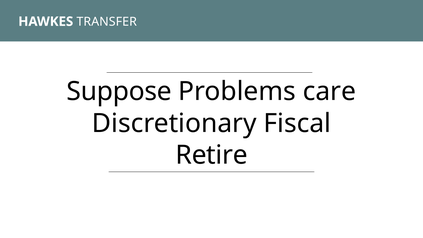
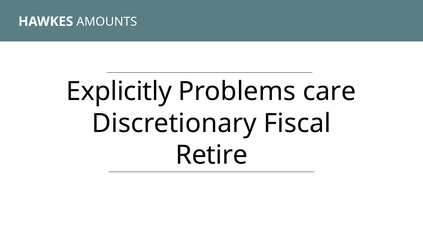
TRANSFER: TRANSFER -> AMOUNTS
Suppose: Suppose -> Explicitly
